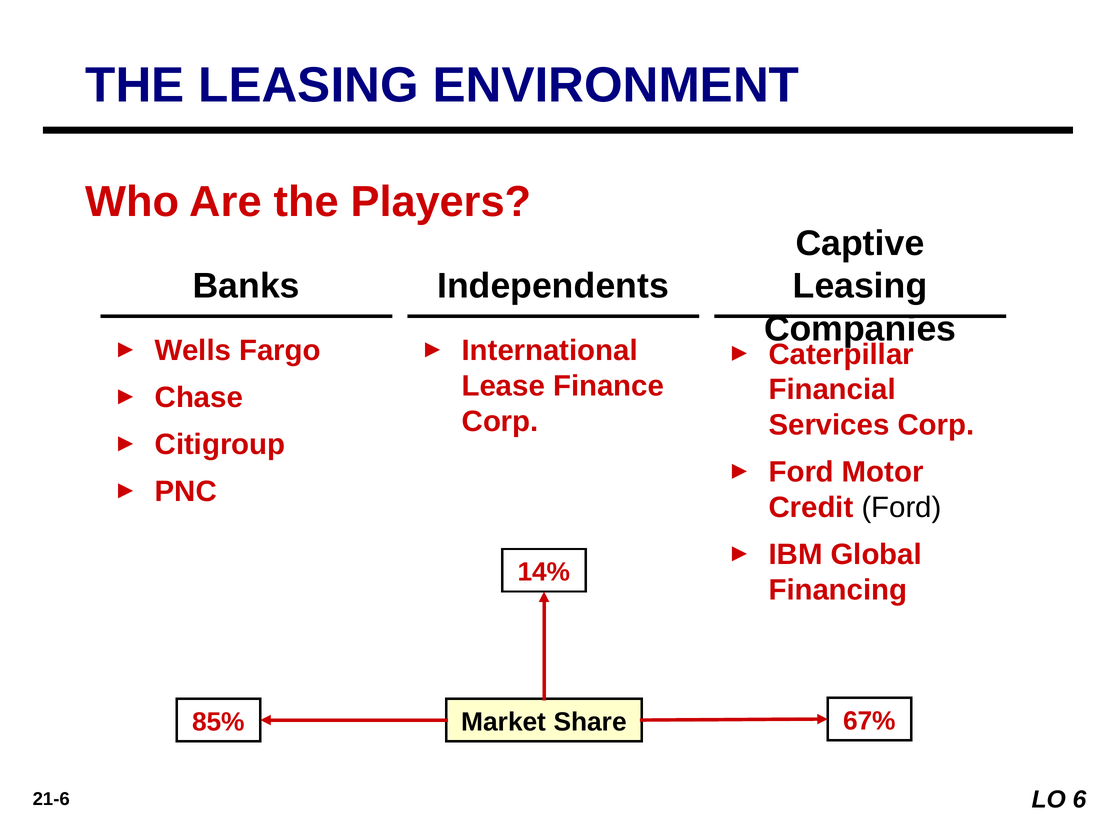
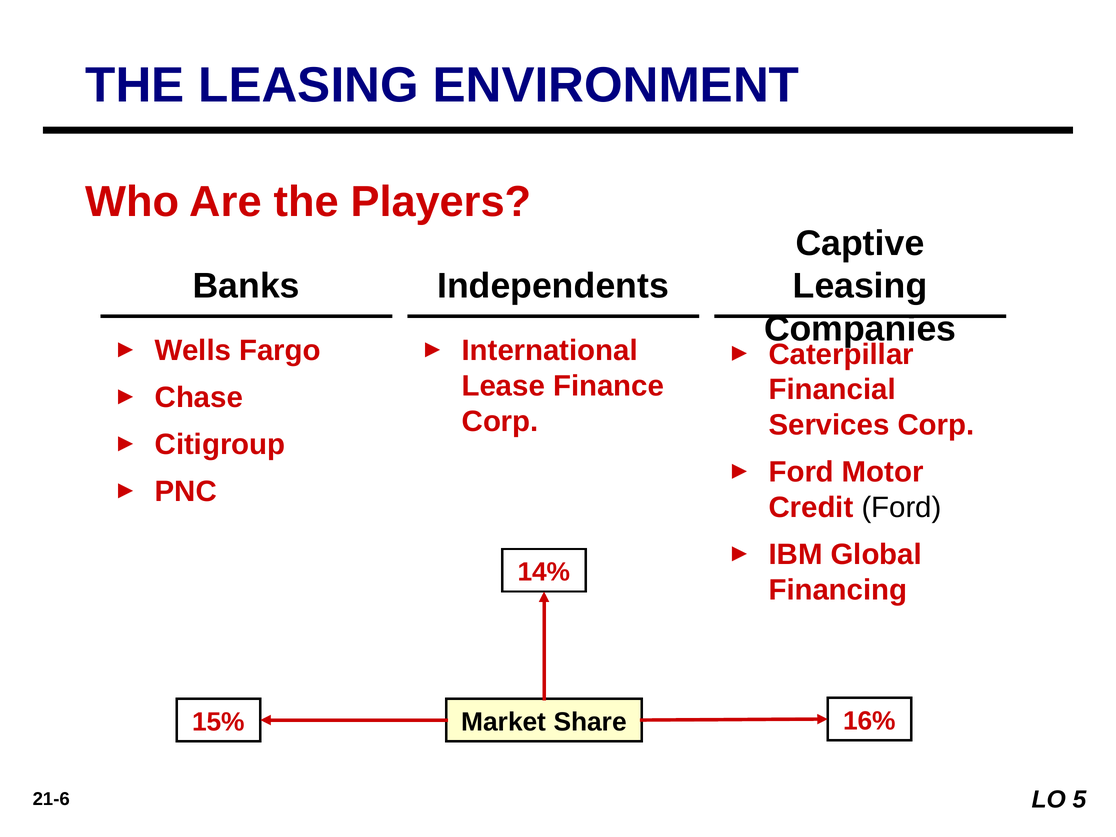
67%: 67% -> 16%
85%: 85% -> 15%
6: 6 -> 5
